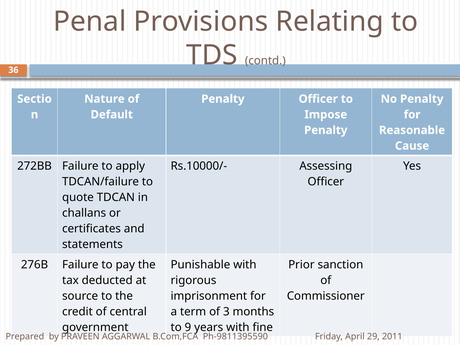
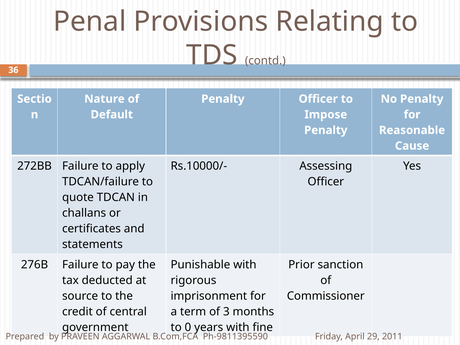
9: 9 -> 0
